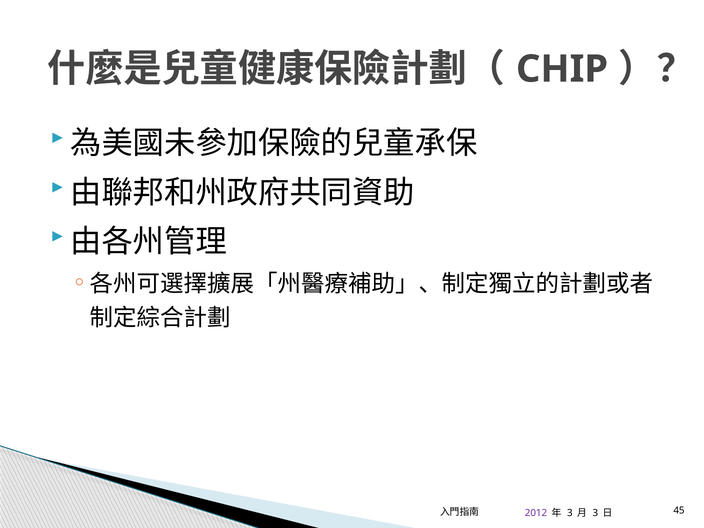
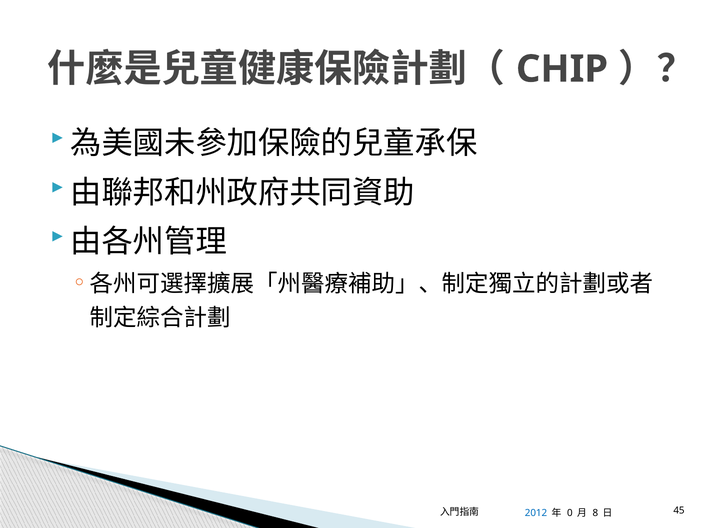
2012 colour: purple -> blue
3 at (570, 513): 3 -> 0
3 at (595, 513): 3 -> 8
